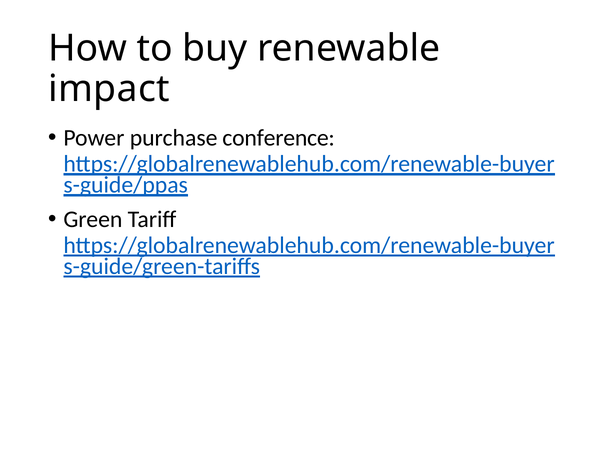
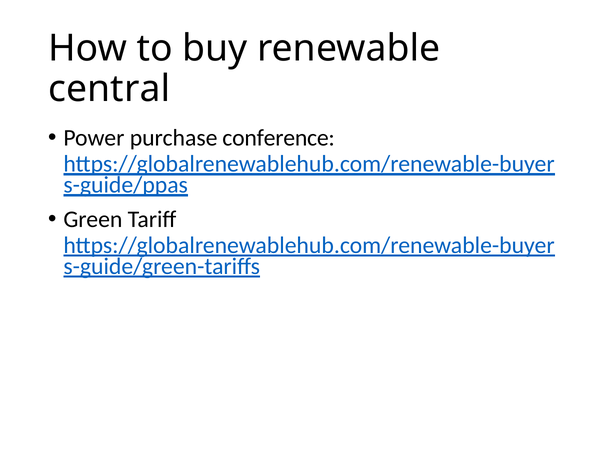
impact: impact -> central
